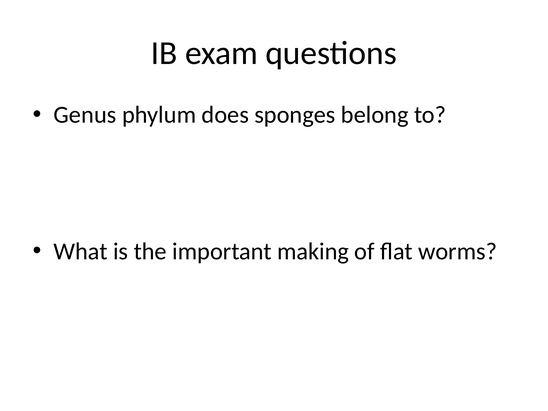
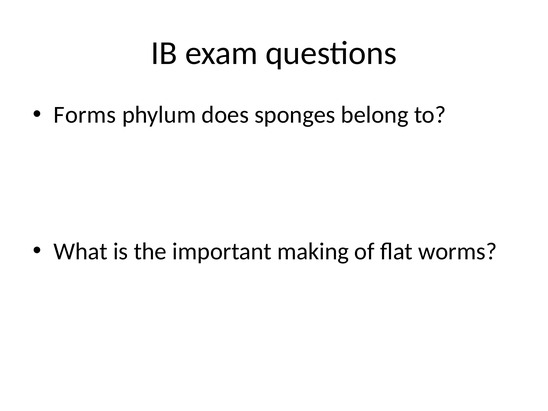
Genus: Genus -> Forms
